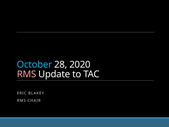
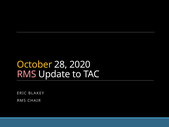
October colour: light blue -> yellow
